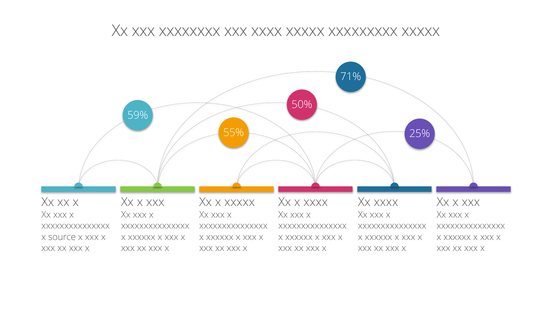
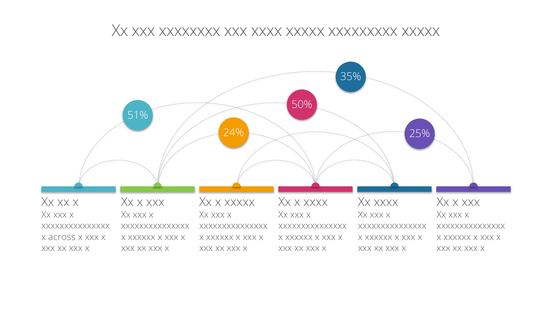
71%: 71% -> 35%
59%: 59% -> 51%
55%: 55% -> 24%
source: source -> across
